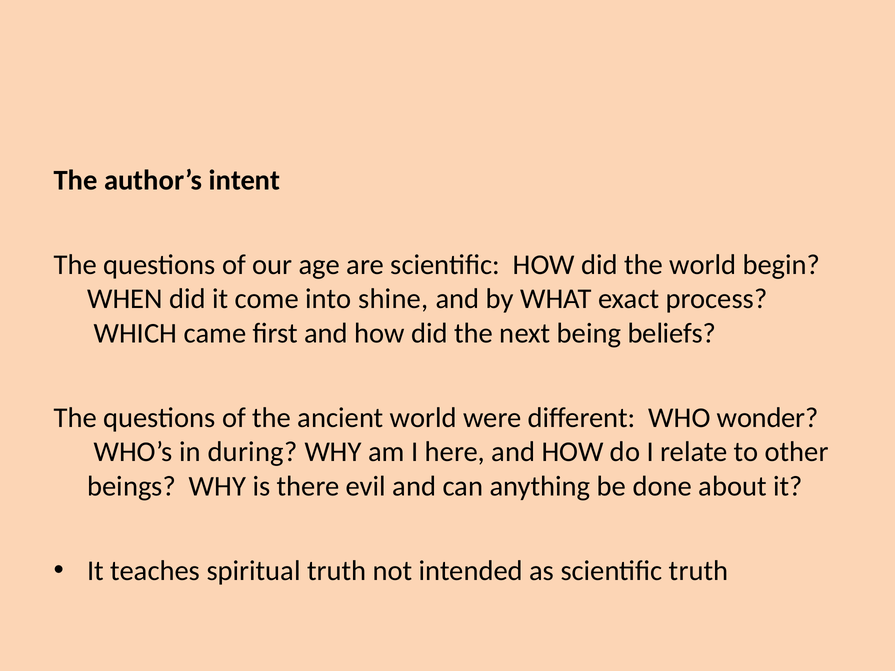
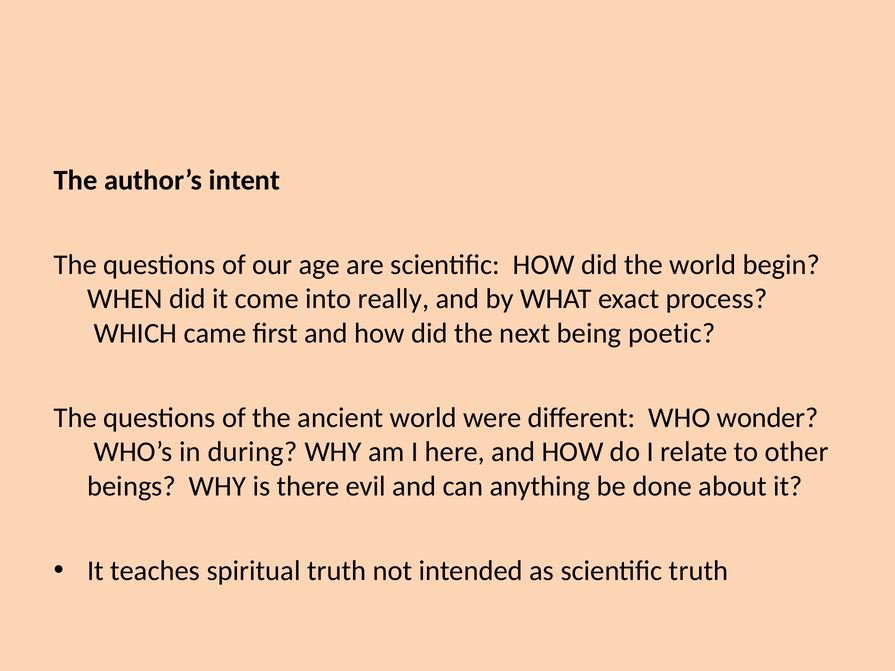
shine: shine -> really
beliefs: beliefs -> poetic
